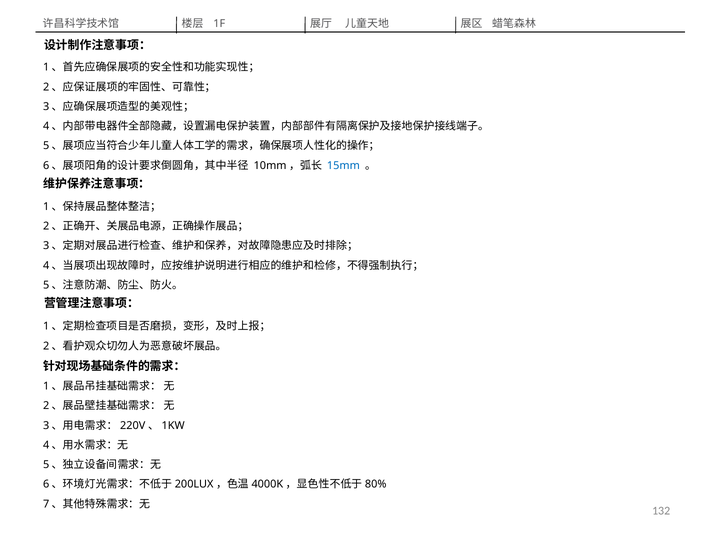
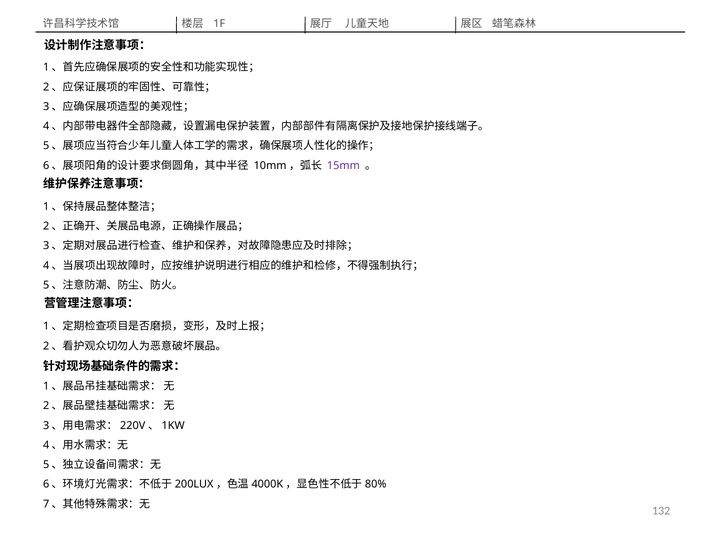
15mm colour: blue -> purple
